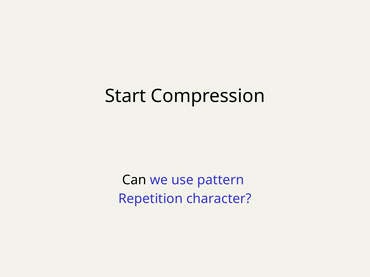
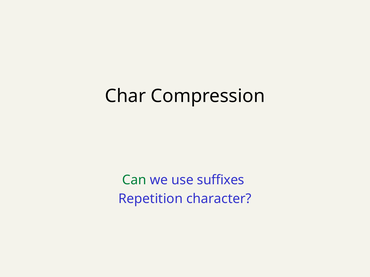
Start: Start -> Char
Can colour: black -> green
pattern: pattern -> suffixes
